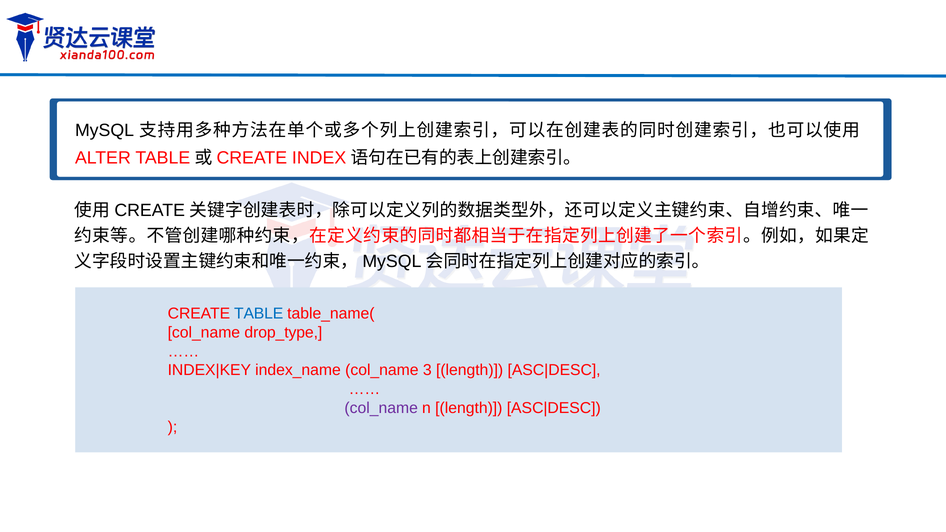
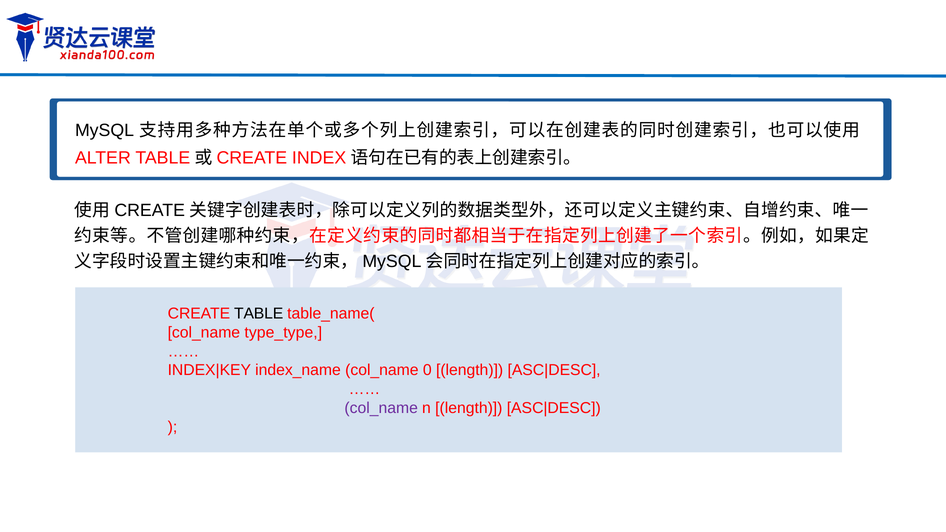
TABLE colour: blue -> black
drop_type: drop_type -> type_type
3: 3 -> 0
